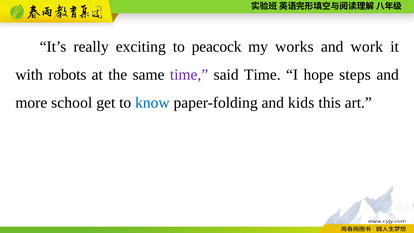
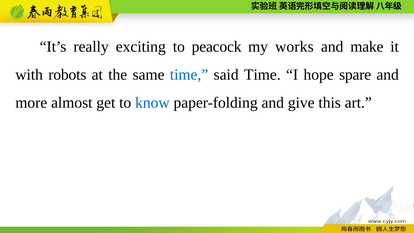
work: work -> make
time at (189, 75) colour: purple -> blue
steps: steps -> spare
school: school -> almost
kids: kids -> give
